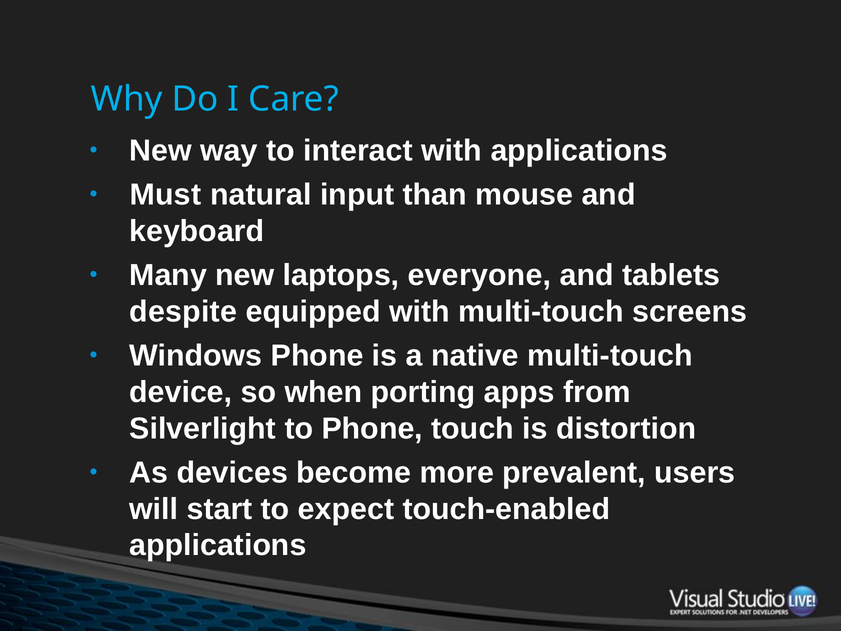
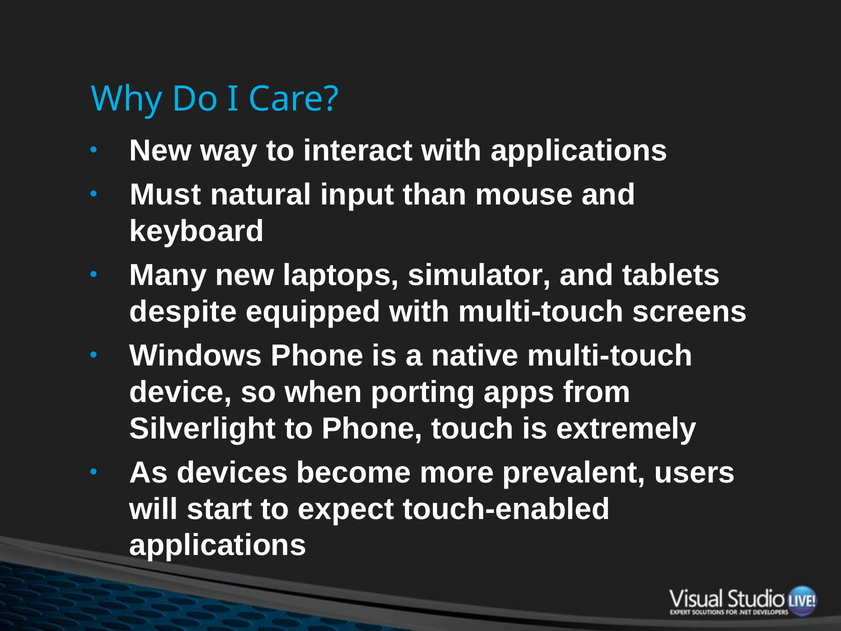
everyone: everyone -> simulator
distortion: distortion -> extremely
